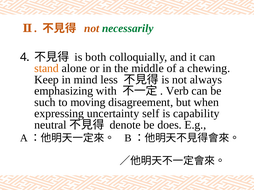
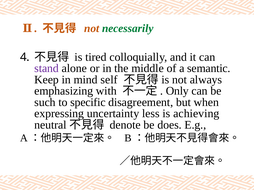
both: both -> tired
stand colour: orange -> purple
chewing: chewing -> semantic
less: less -> self
Verb: Verb -> Only
moving: moving -> specific
self: self -> less
capability: capability -> achieving
